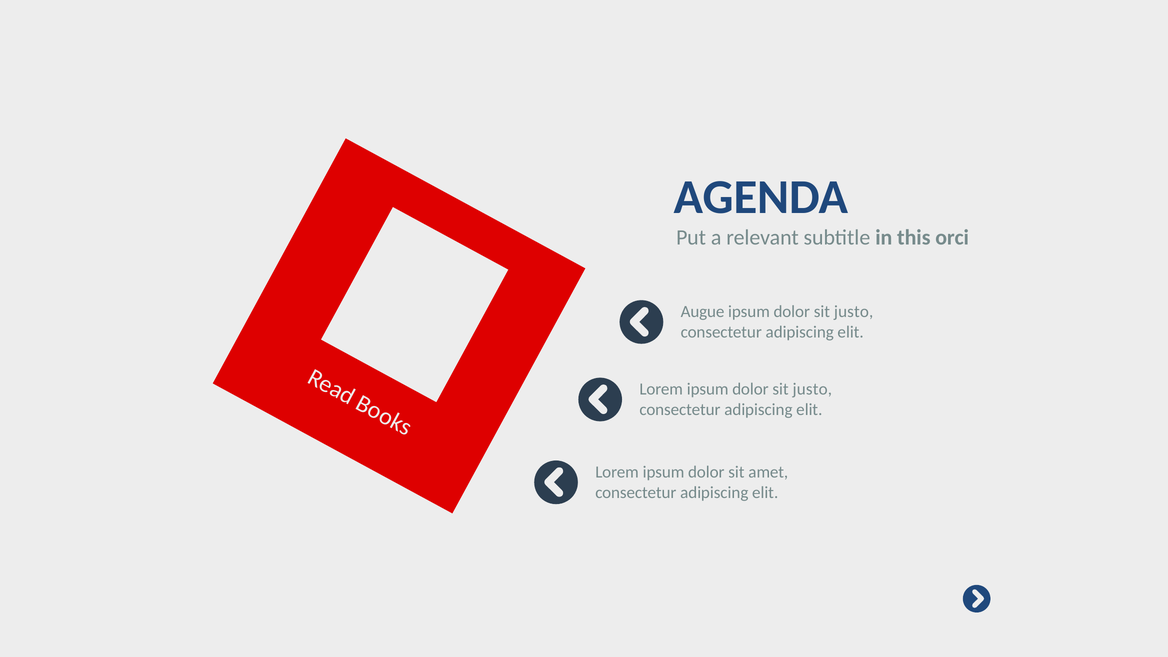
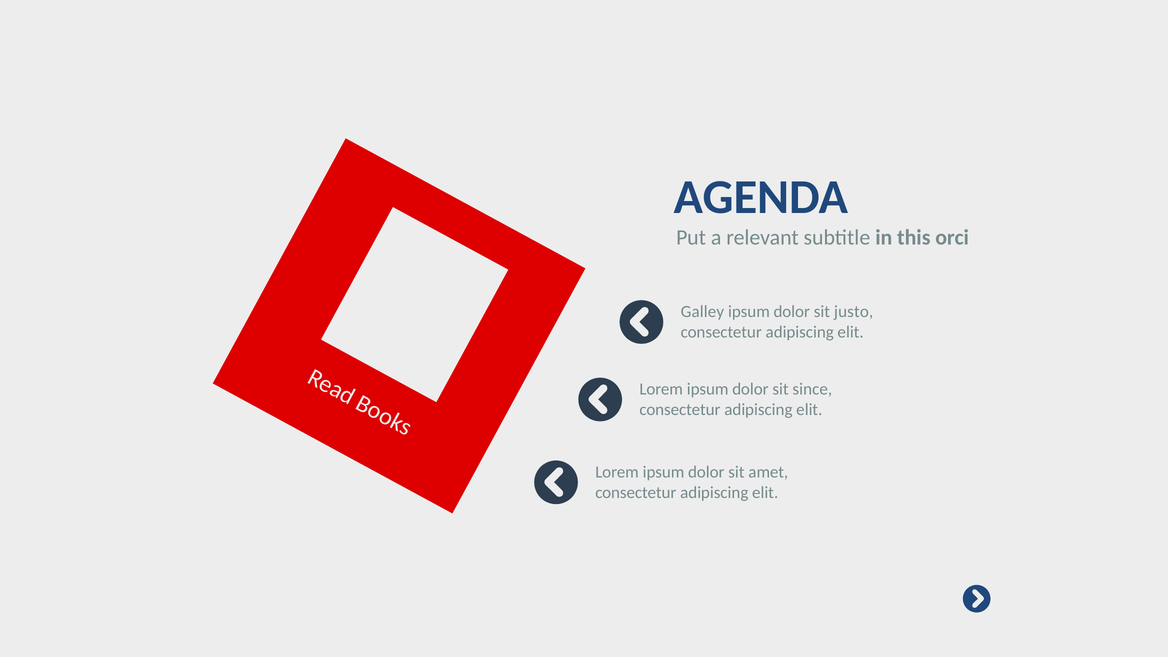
Augue: Augue -> Galley
justo at (812, 389): justo -> since
